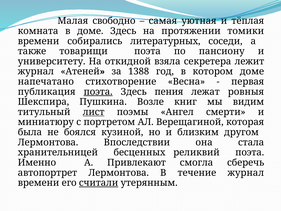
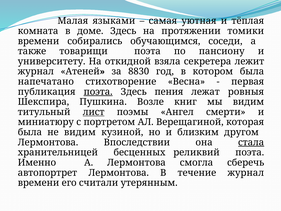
свободно: свободно -> языками
литературных: литературных -> обучающимся
1388: 1388 -> 8830
котором доме: доме -> была
не боялся: боялся -> видим
стала underline: none -> present
А Привлекают: Привлекают -> Лермонтова
считали underline: present -> none
